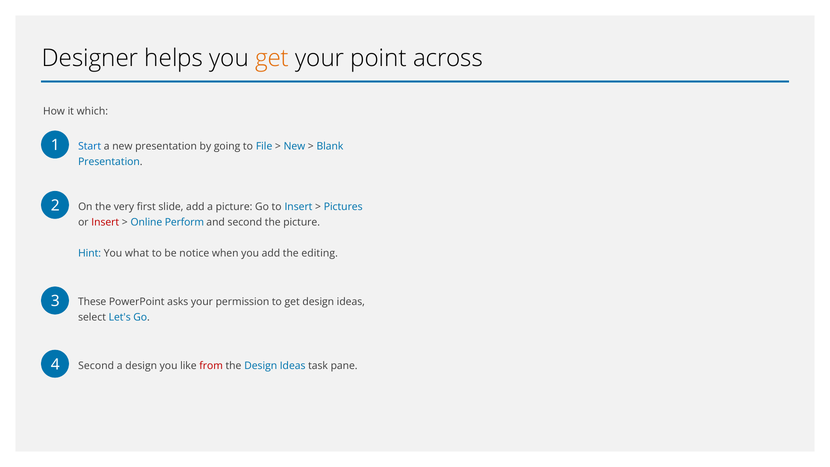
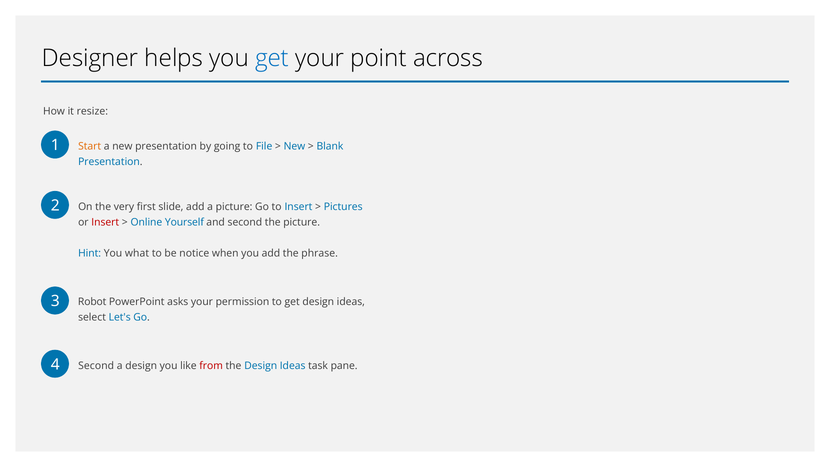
get at (272, 58) colour: orange -> blue
which: which -> resize
Start colour: blue -> orange
Perform: Perform -> Yourself
editing: editing -> phrase
These: These -> Robot
